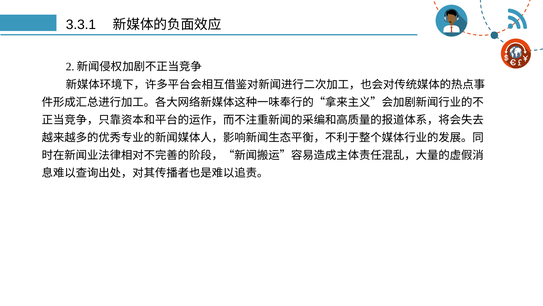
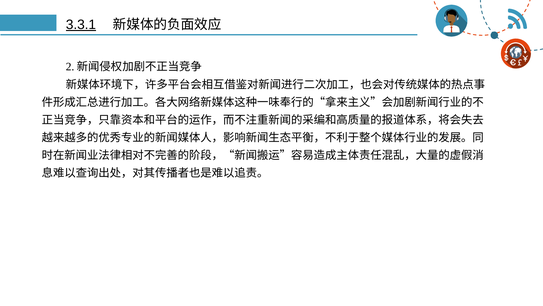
3.3.1 underline: none -> present
